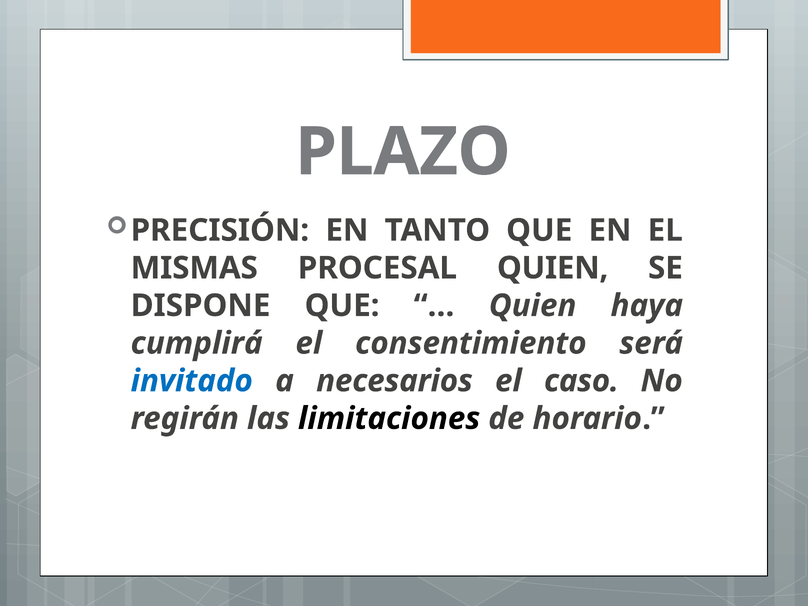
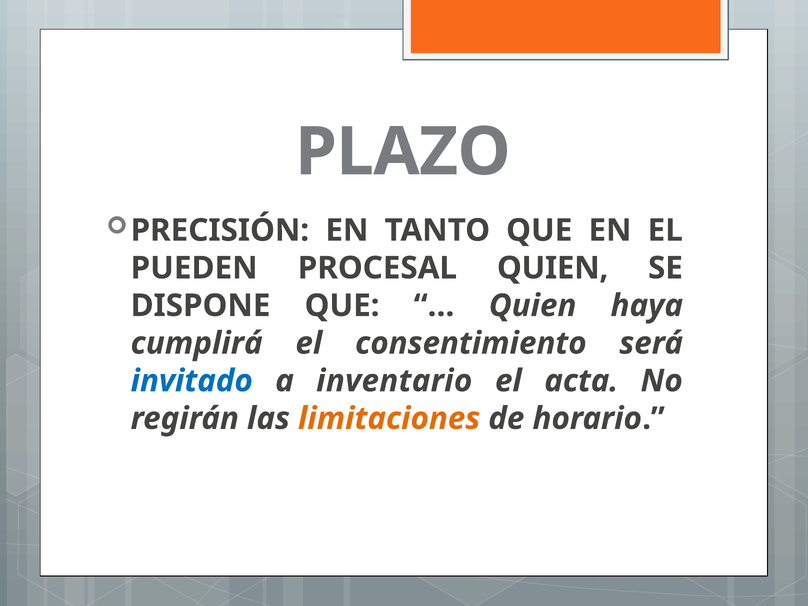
MISMAS: MISMAS -> PUEDEN
necesarios: necesarios -> inventario
caso: caso -> acta
limitaciones colour: black -> orange
